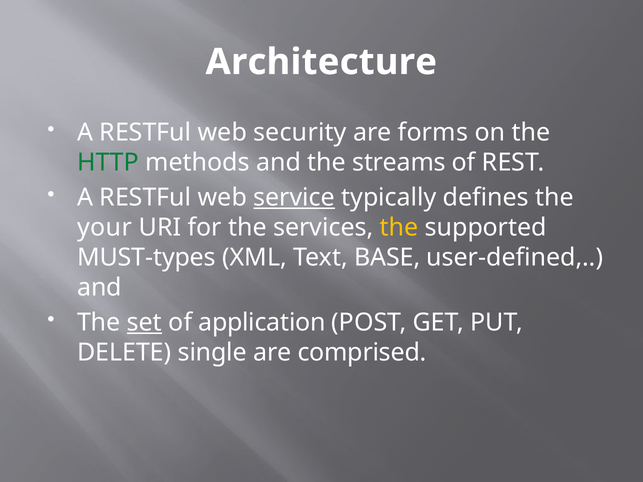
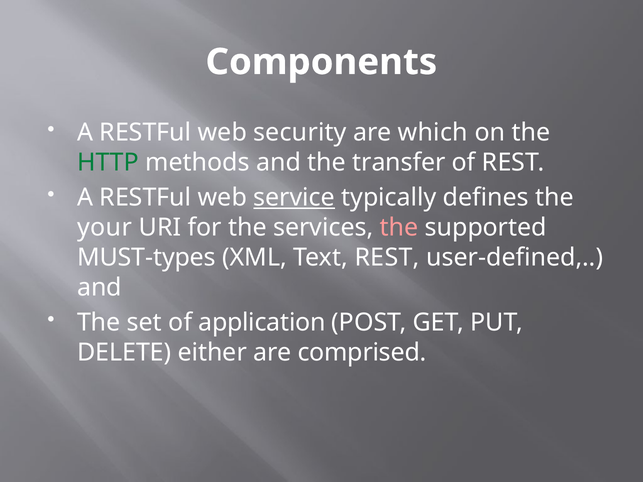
Architecture: Architecture -> Components
forms: forms -> which
streams: streams -> transfer
the at (399, 228) colour: yellow -> pink
Text BASE: BASE -> REST
set underline: present -> none
single: single -> either
